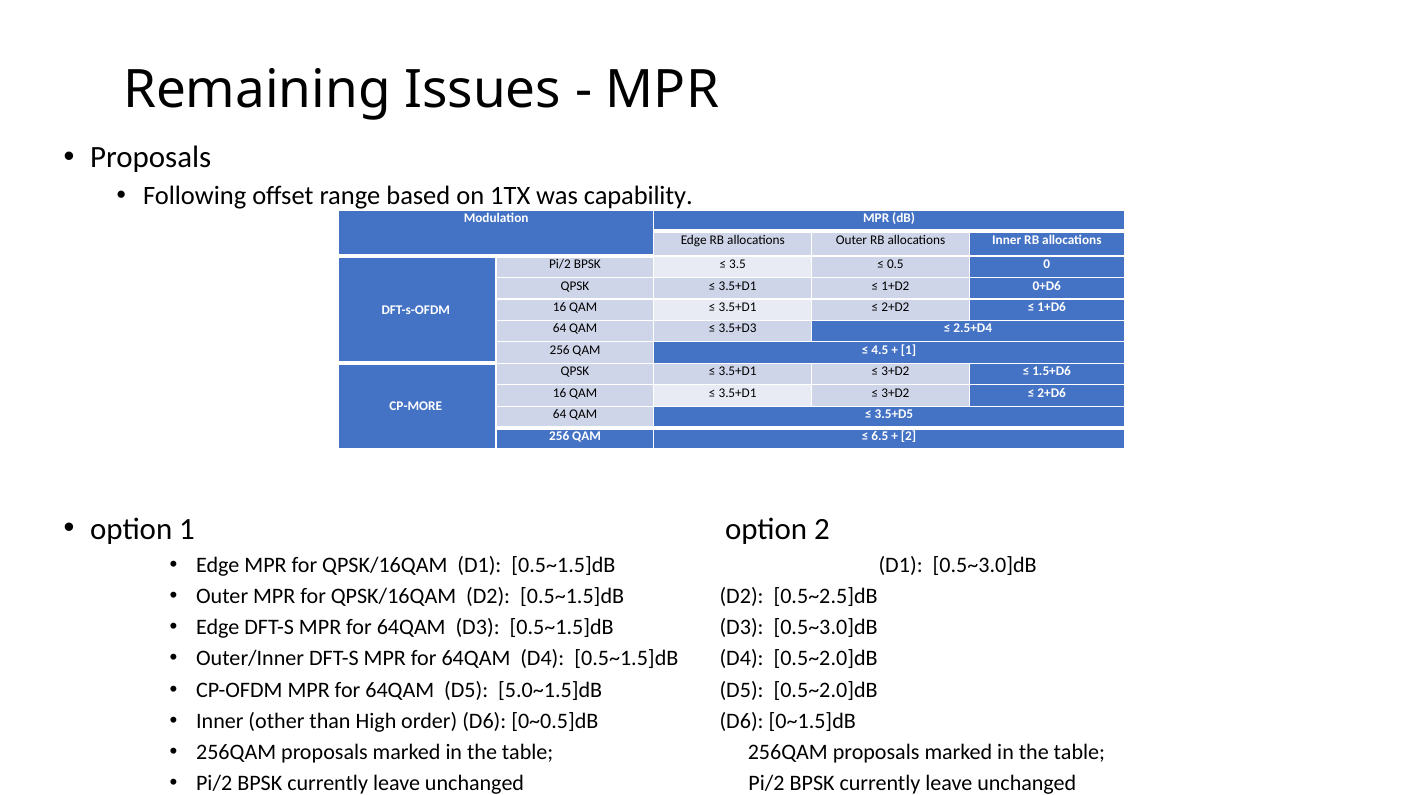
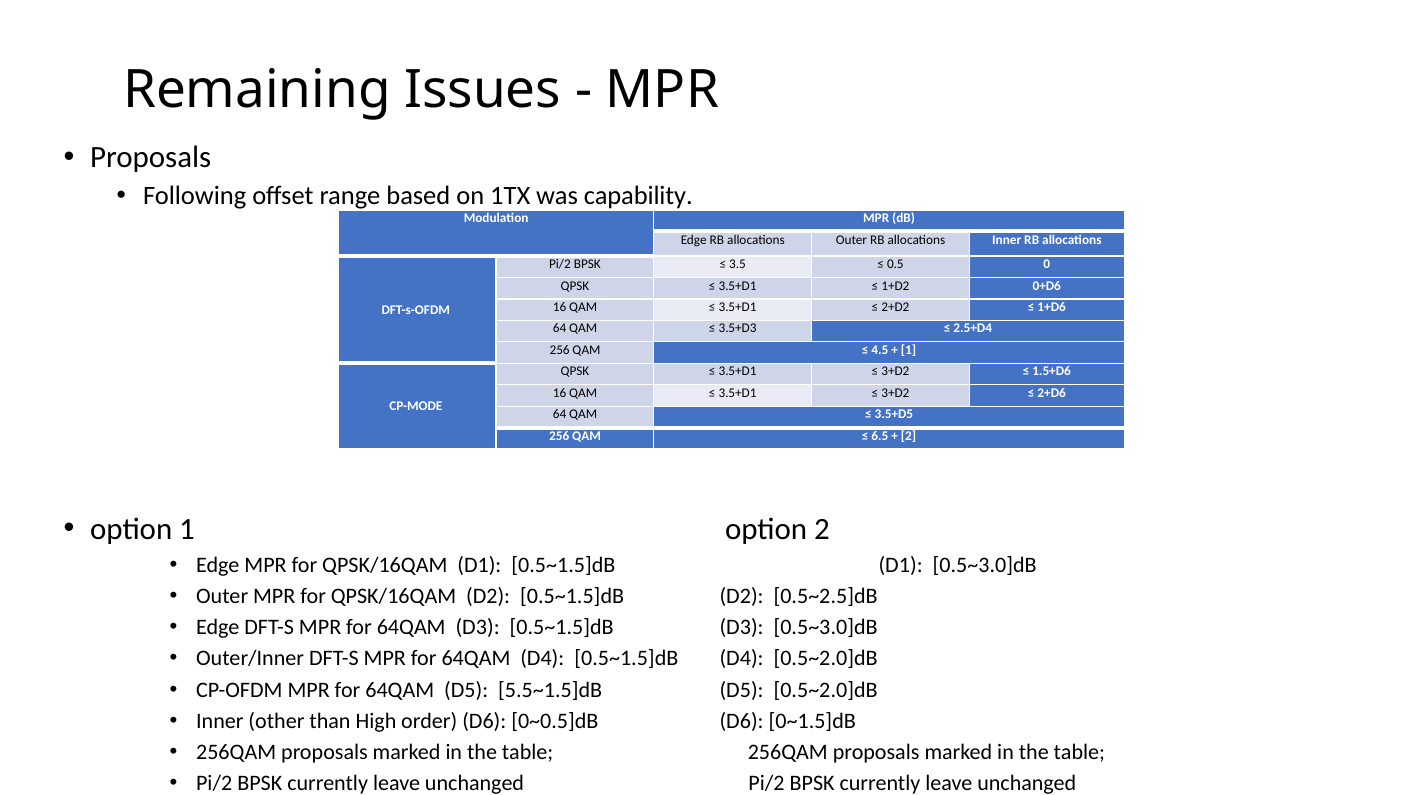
CP-MORE: CP-MORE -> CP-MODE
5.0~1.5]dB: 5.0~1.5]dB -> 5.5~1.5]dB
